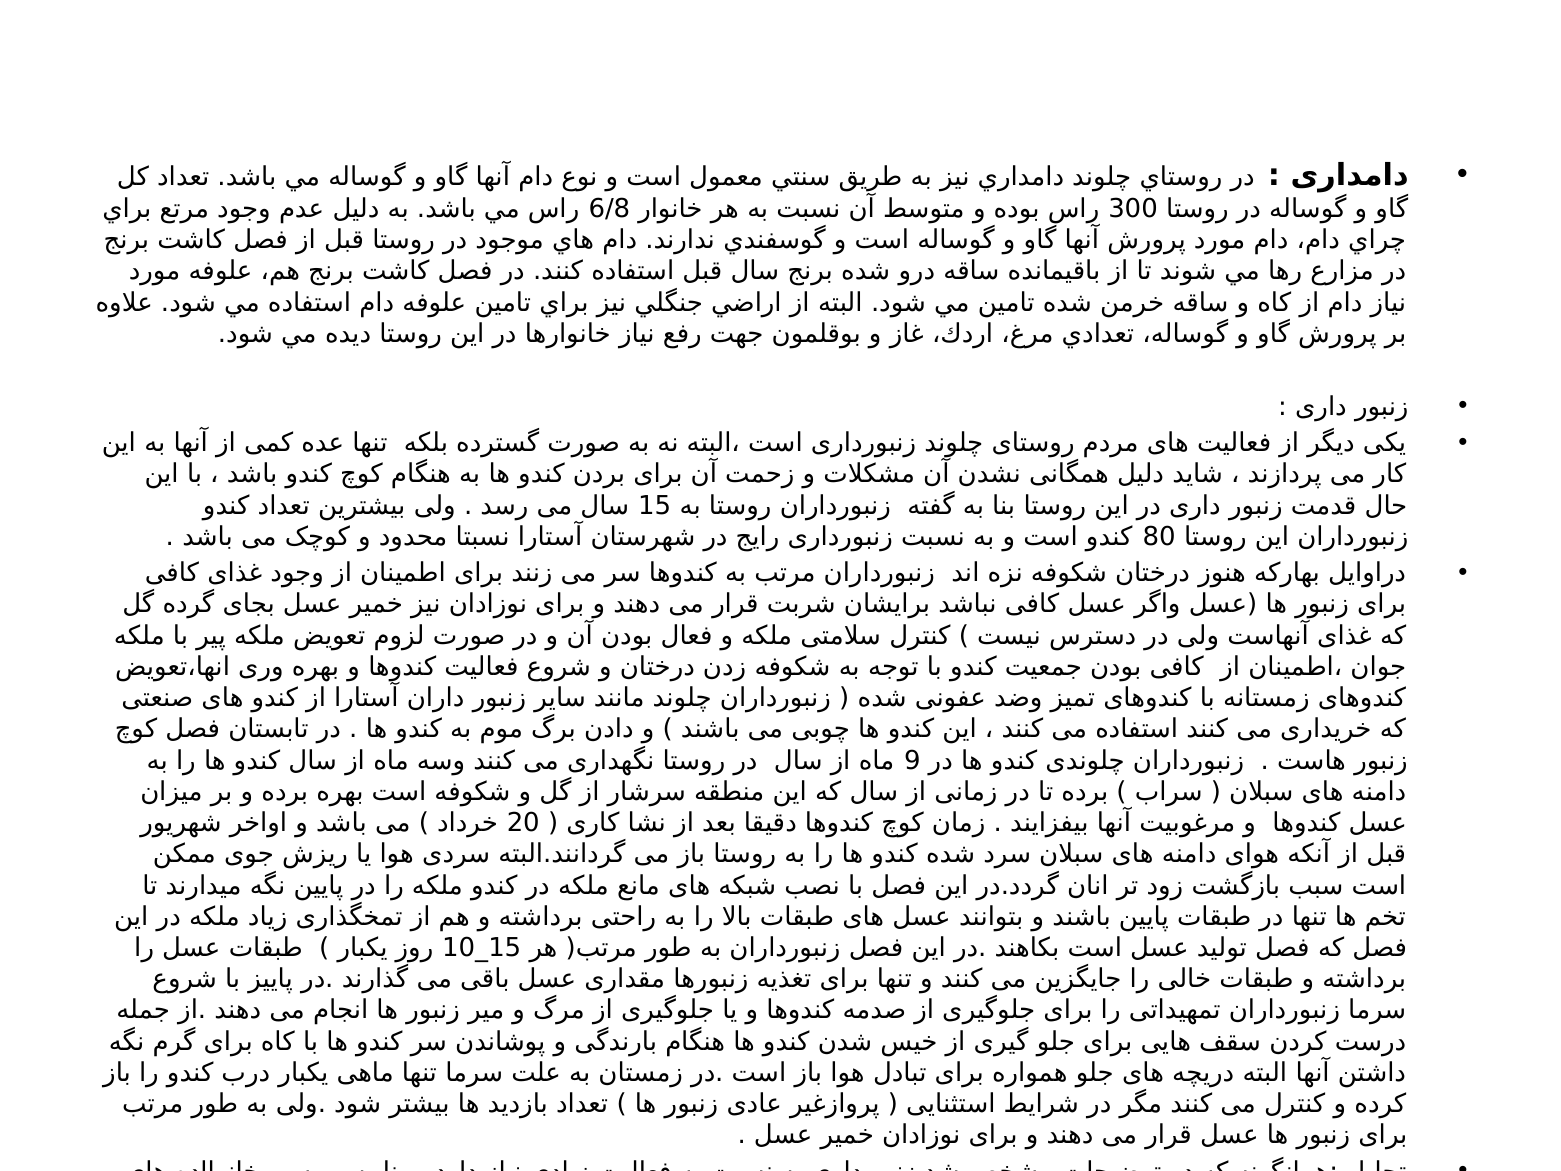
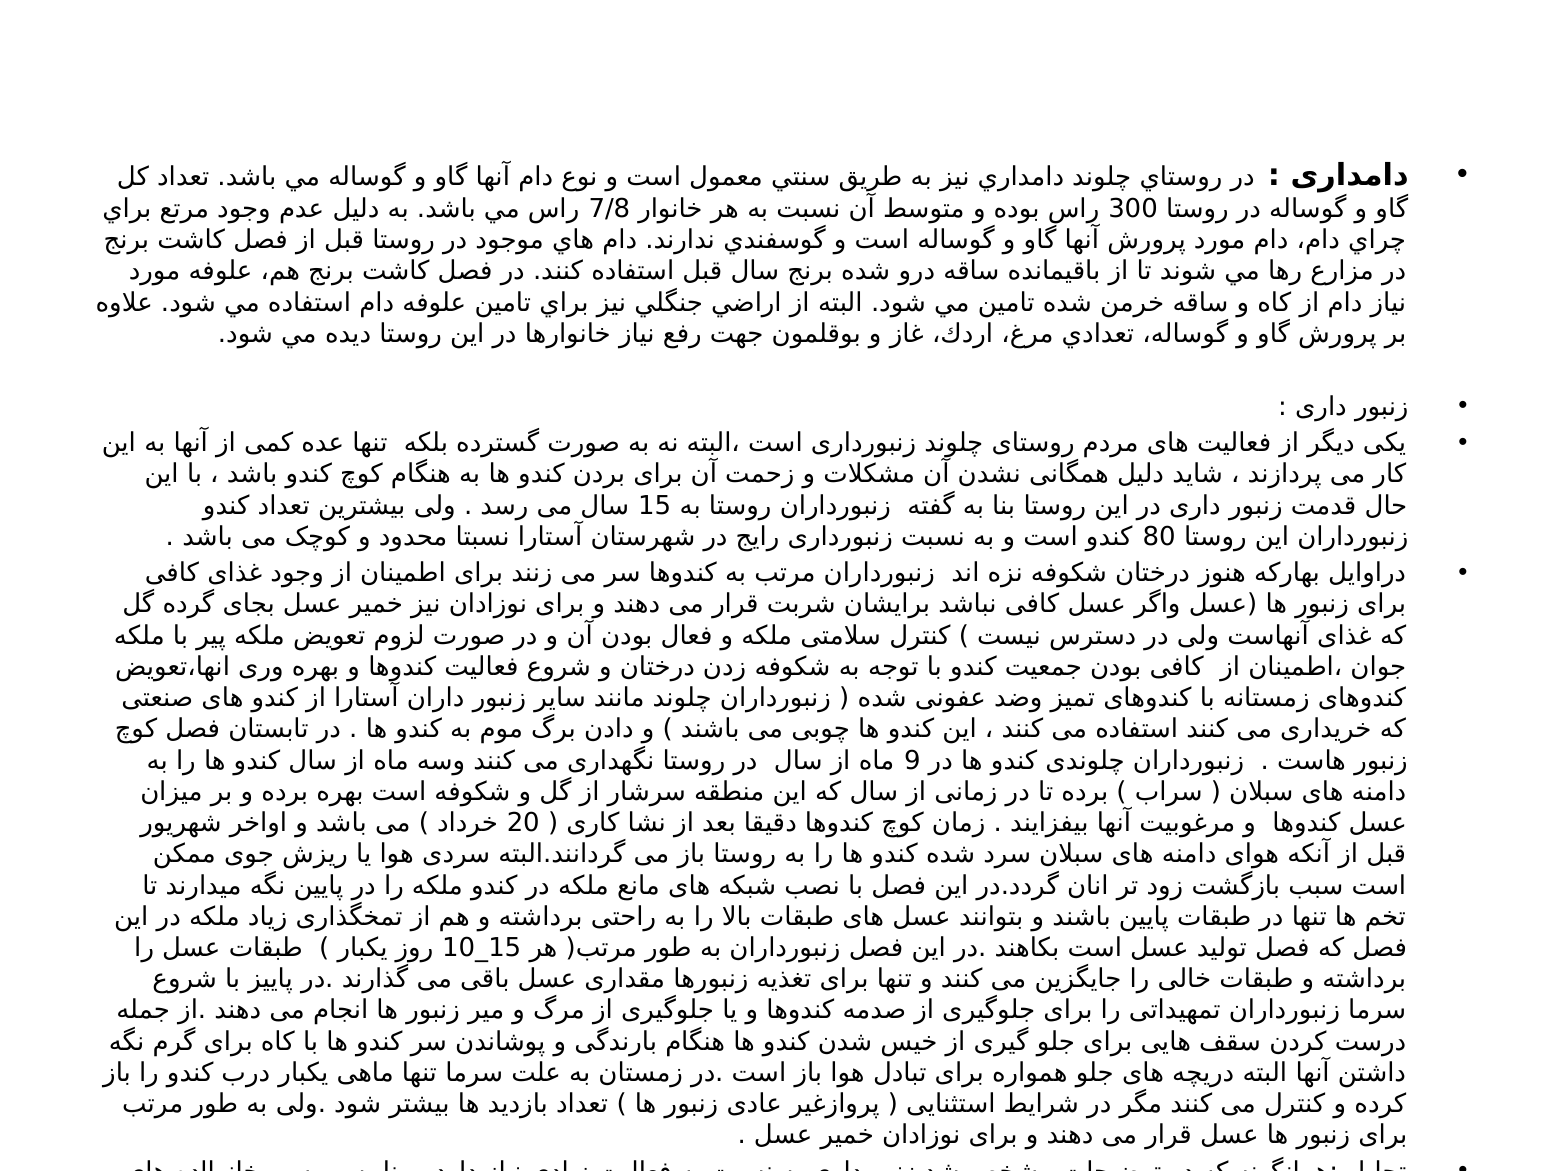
6/8: 6/8 -> 7/8
